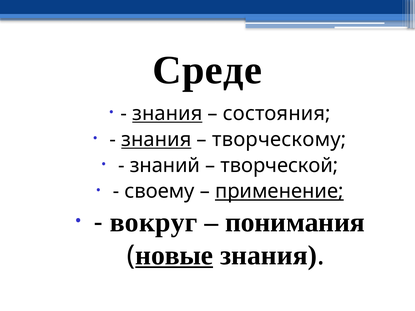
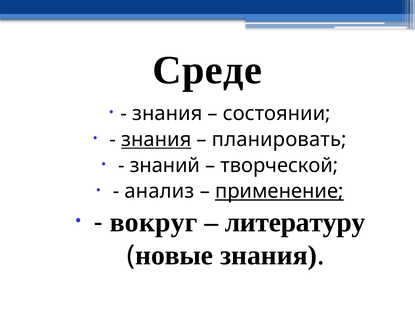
знания at (167, 114) underline: present -> none
состояния: состояния -> состоянии
творческому: творческому -> планировать
своему: своему -> анализ
понимания: понимания -> литературу
новые underline: present -> none
